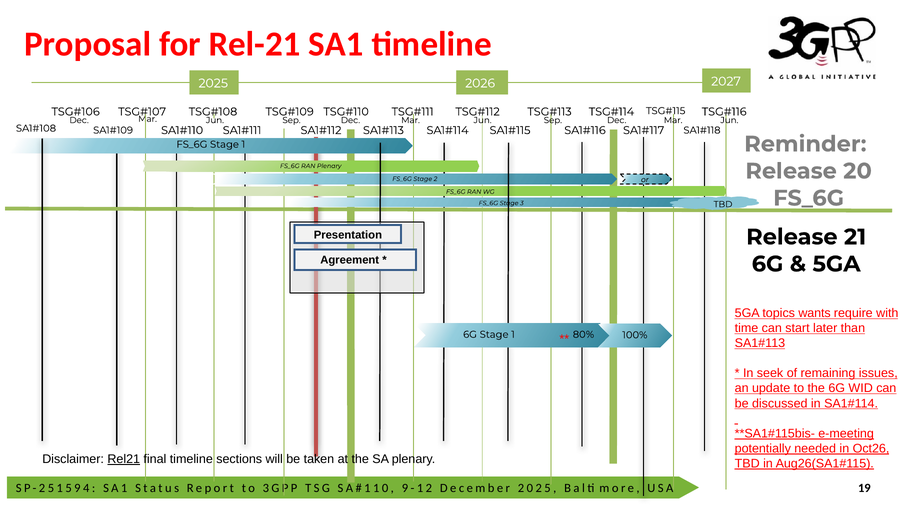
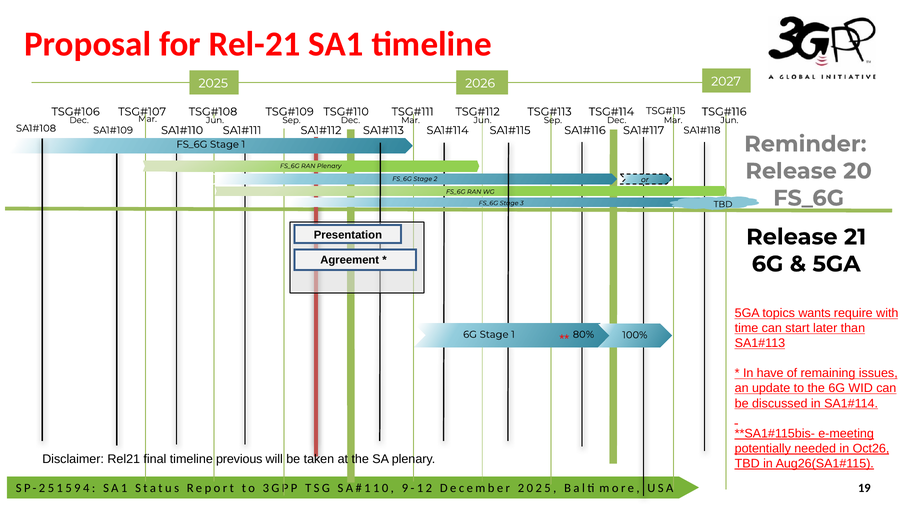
seek: seek -> have
Rel21 underline: present -> none
sections: sections -> previous
